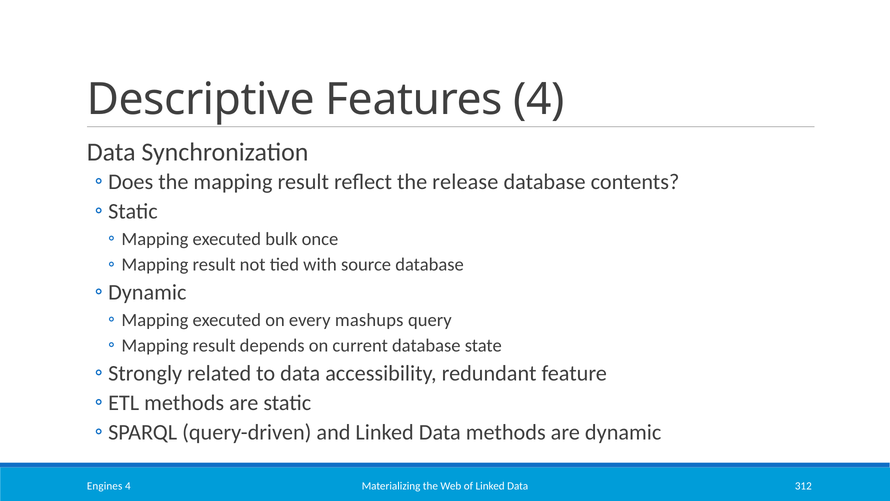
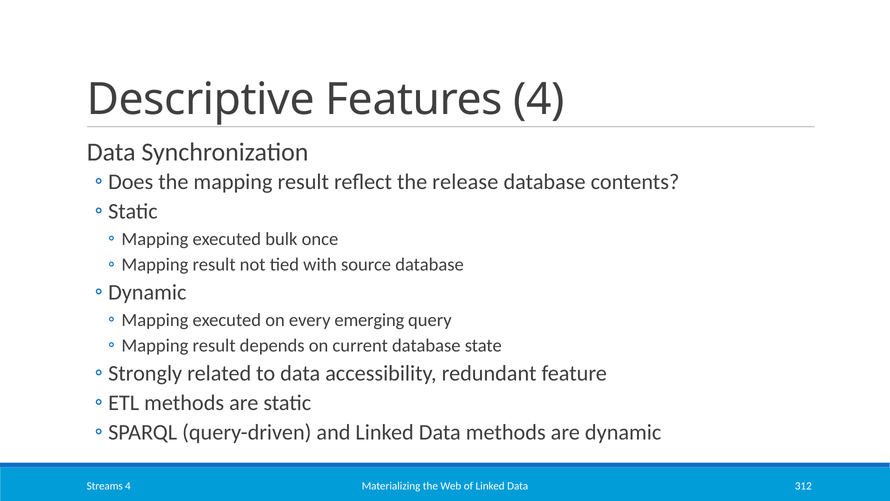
mashups: mashups -> emerging
Engines: Engines -> Streams
